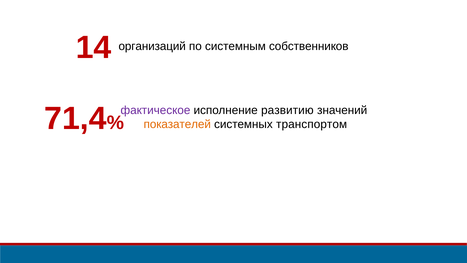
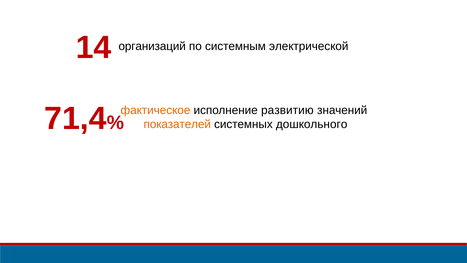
собственников: собственников -> электрической
фактическое colour: purple -> orange
транспортом: транспортом -> дошкольного
